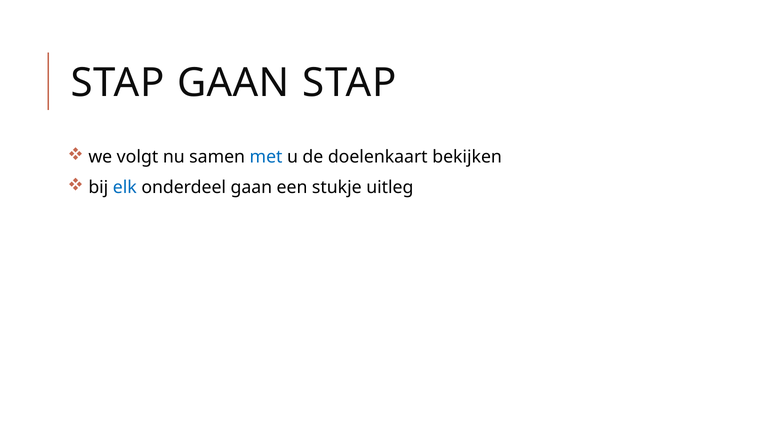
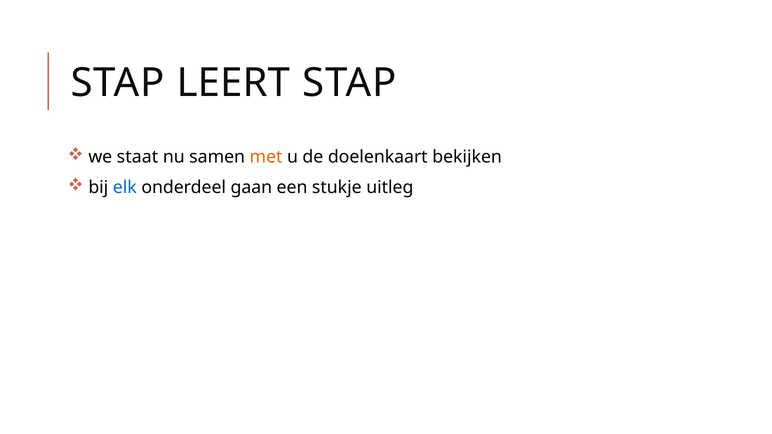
STAP GAAN: GAAN -> LEERT
volgt: volgt -> staat
met colour: blue -> orange
